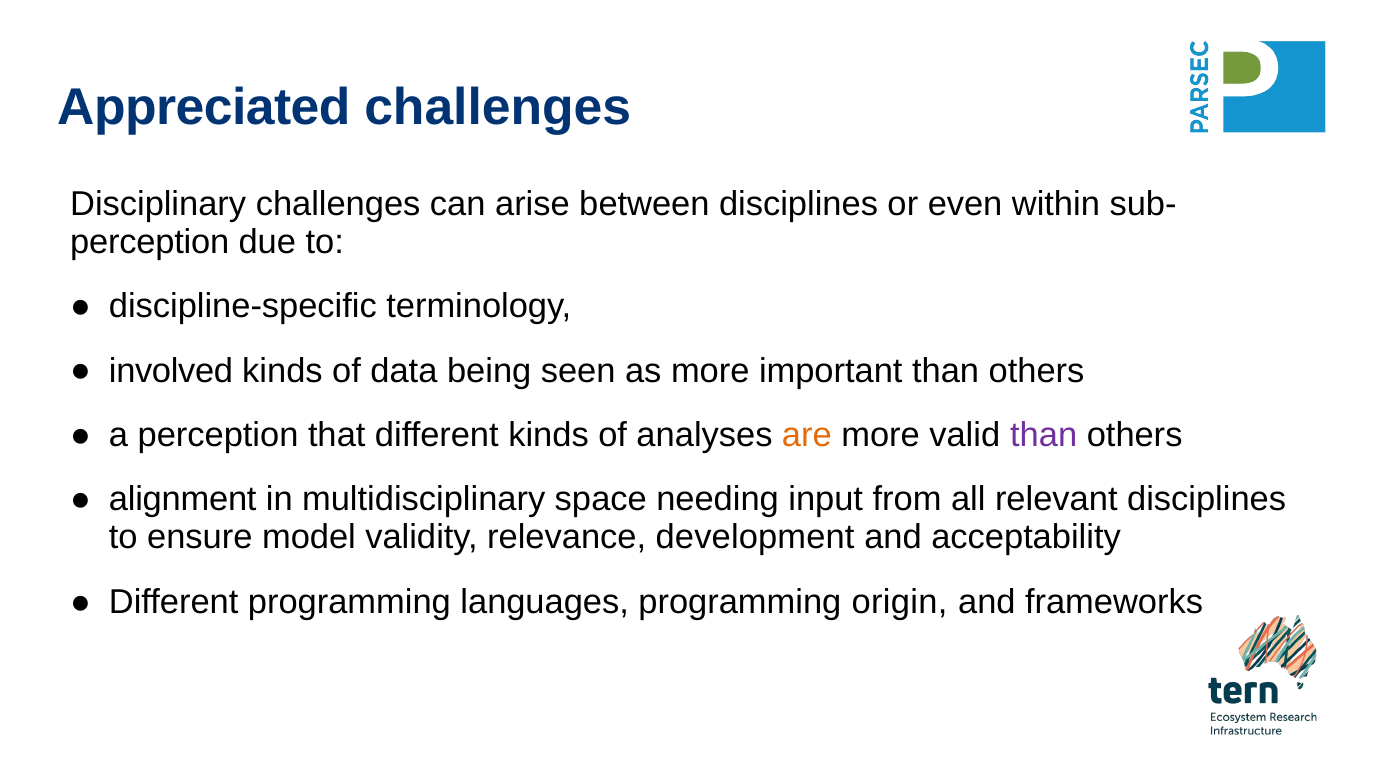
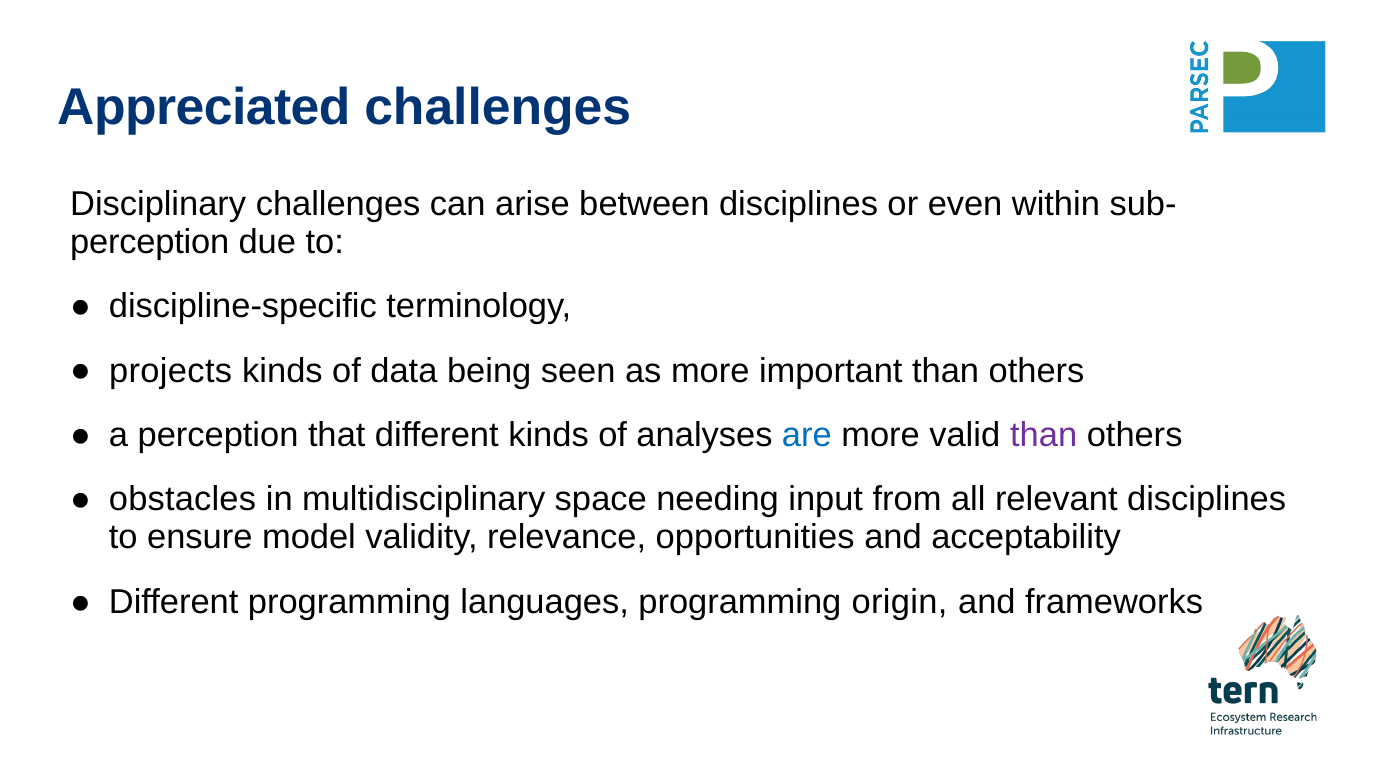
involved: involved -> projects
are colour: orange -> blue
alignment: alignment -> obstacles
development: development -> opportunities
